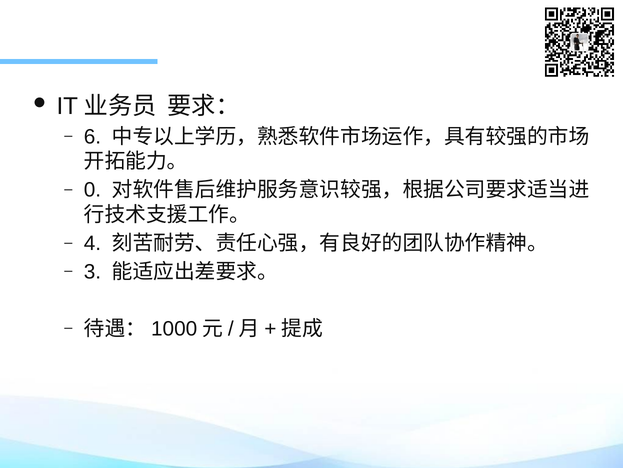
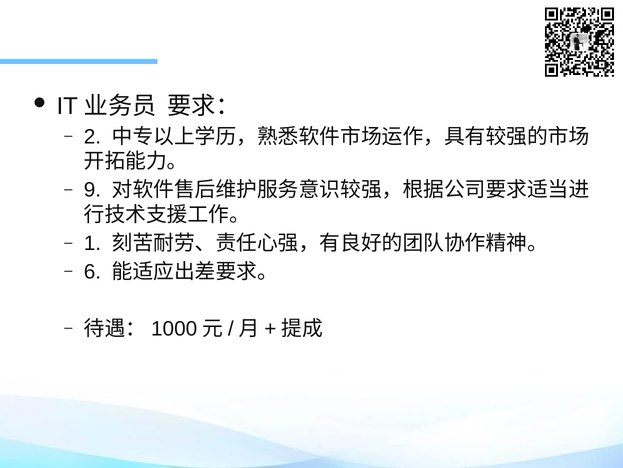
6: 6 -> 2
0: 0 -> 9
4: 4 -> 1
3: 3 -> 6
